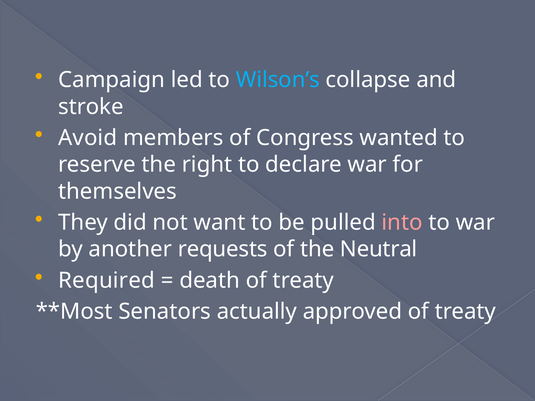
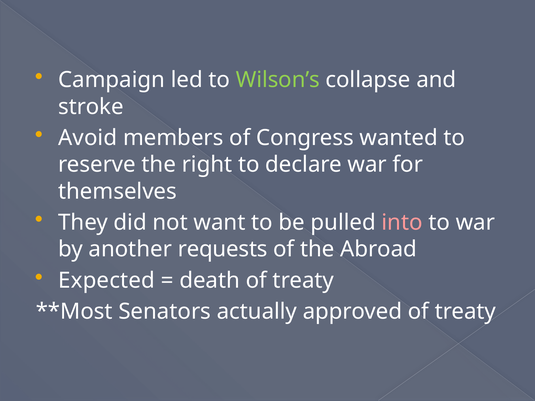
Wilson’s colour: light blue -> light green
Neutral: Neutral -> Abroad
Required: Required -> Expected
